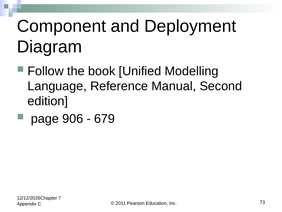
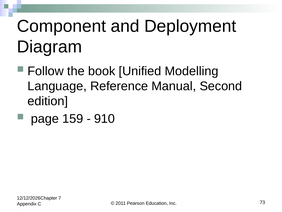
906: 906 -> 159
679: 679 -> 910
